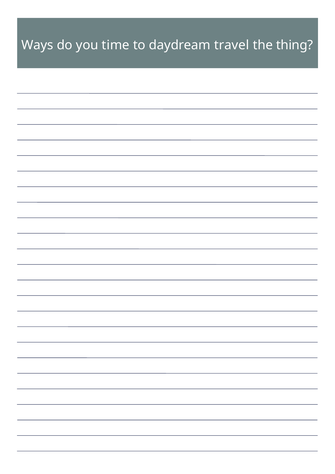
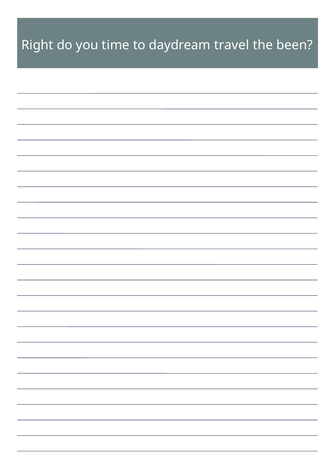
Ways: Ways -> Right
thing: thing -> been
